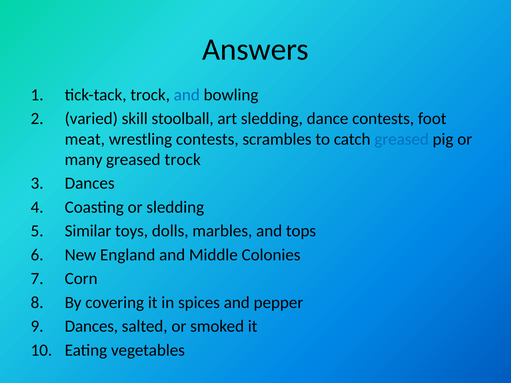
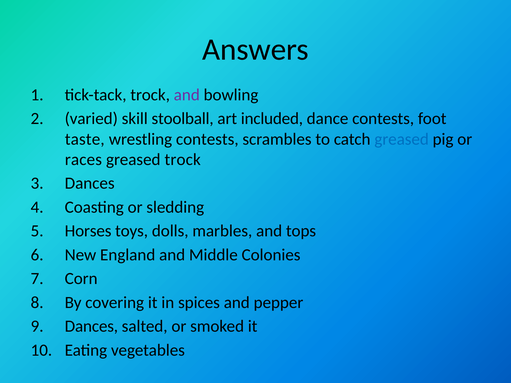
and at (187, 95) colour: blue -> purple
art sledding: sledding -> included
meat: meat -> taste
many: many -> races
Similar: Similar -> Horses
